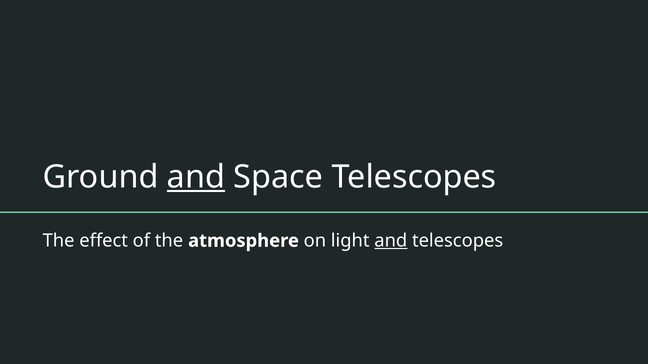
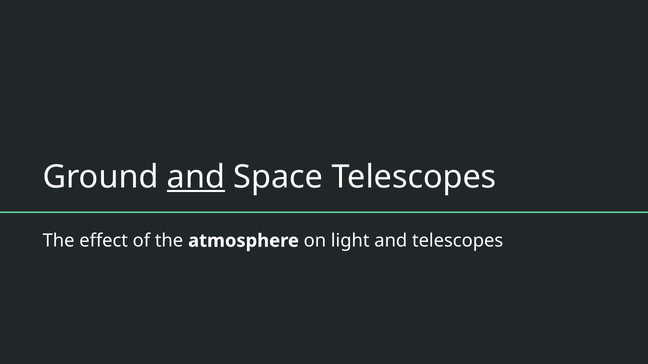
and at (391, 241) underline: present -> none
